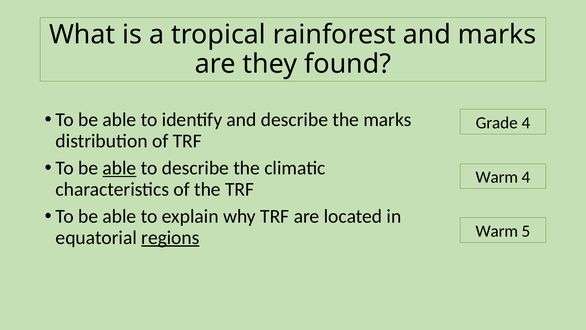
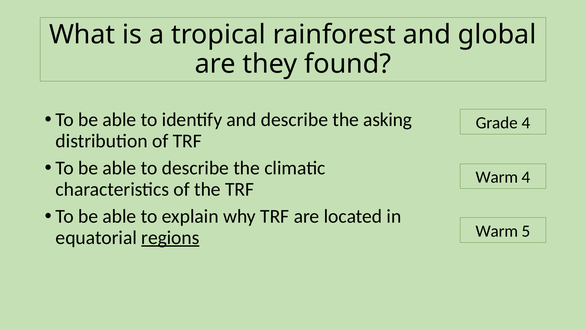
and marks: marks -> global
the marks: marks -> asking
able at (119, 168) underline: present -> none
